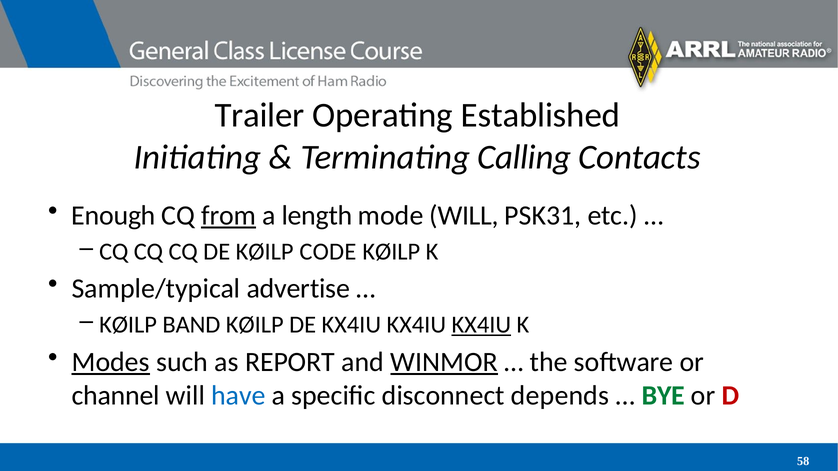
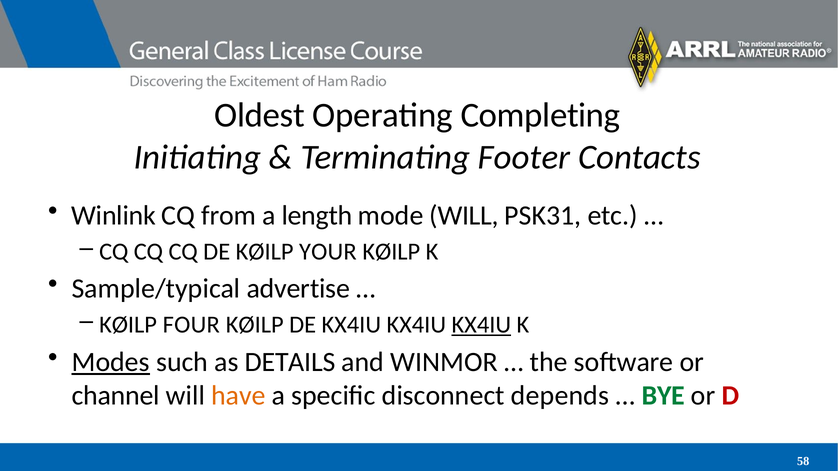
Trailer: Trailer -> Oldest
Established: Established -> Completing
Calling: Calling -> Footer
Enough: Enough -> Winlink
from underline: present -> none
CODE: CODE -> YOUR
BAND: BAND -> FOUR
REPORT: REPORT -> DETAILS
WINMOR underline: present -> none
have colour: blue -> orange
